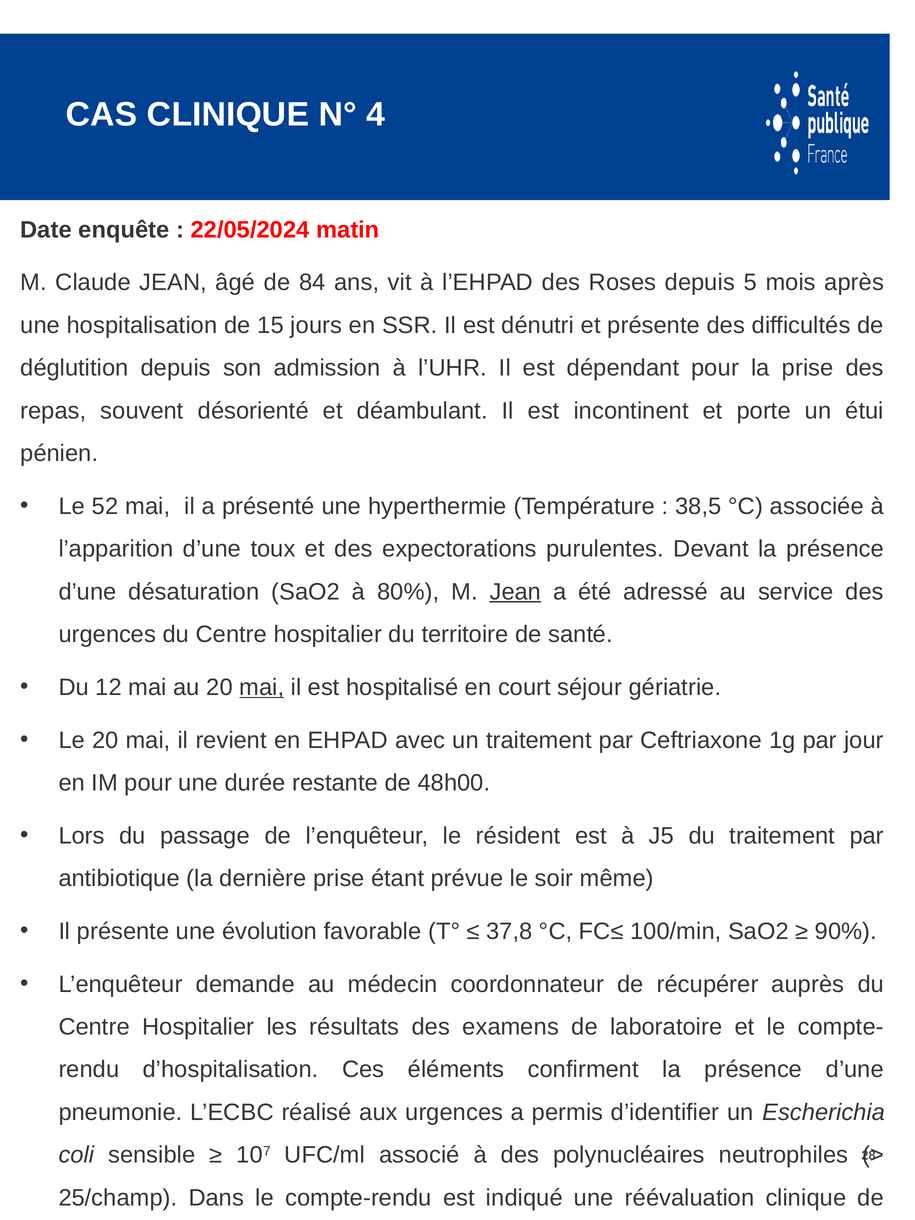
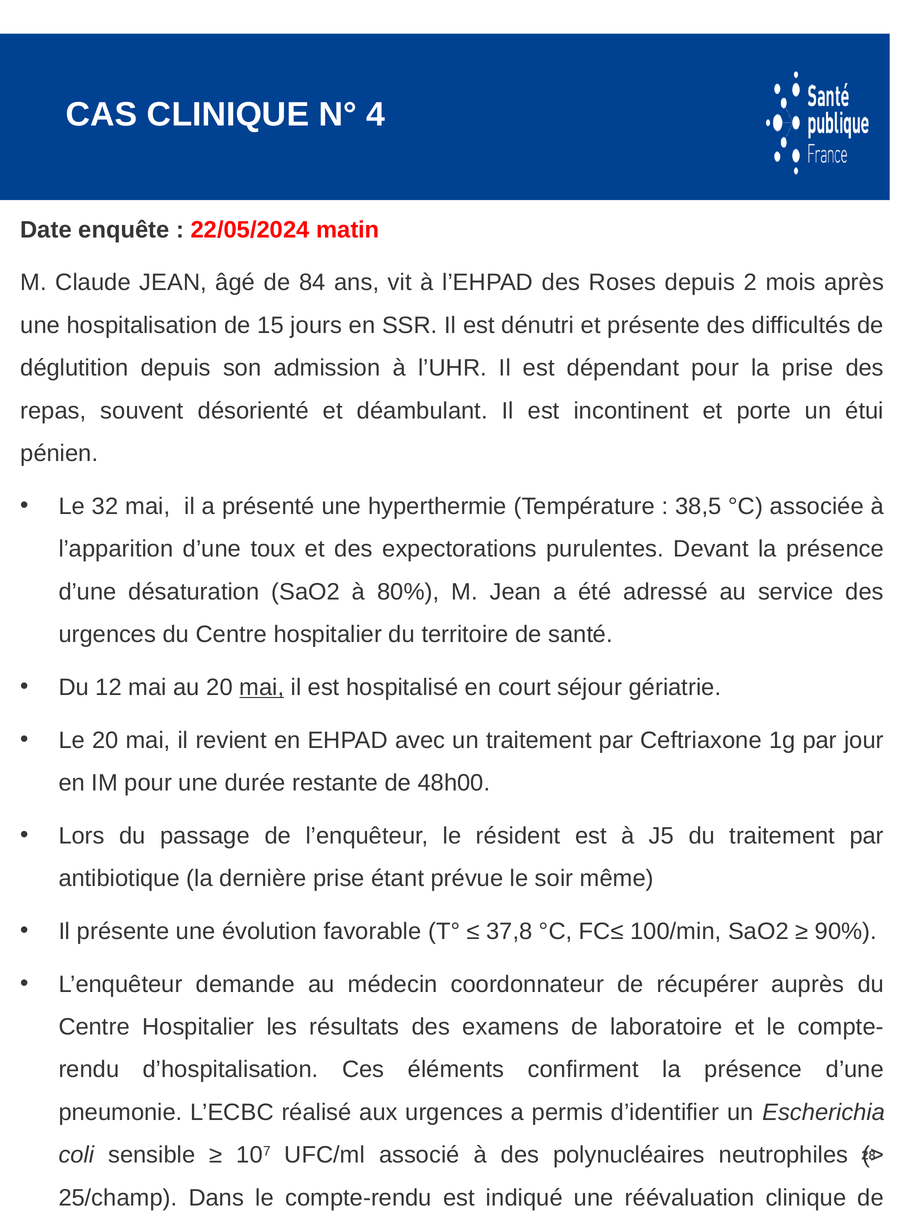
5: 5 -> 2
52: 52 -> 32
Jean at (515, 592) underline: present -> none
